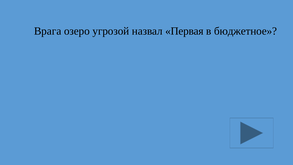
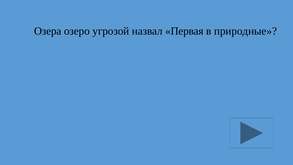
Врага: Врага -> Озера
бюджетное: бюджетное -> природные
